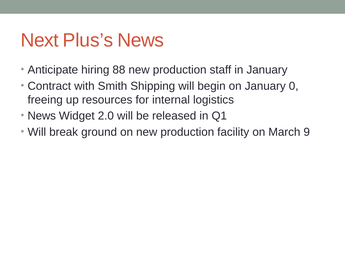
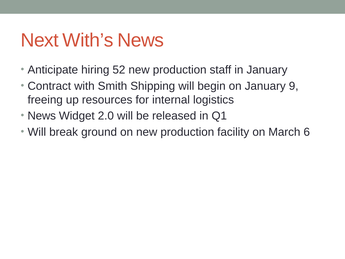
Plus’s: Plus’s -> With’s
88: 88 -> 52
0: 0 -> 9
9: 9 -> 6
